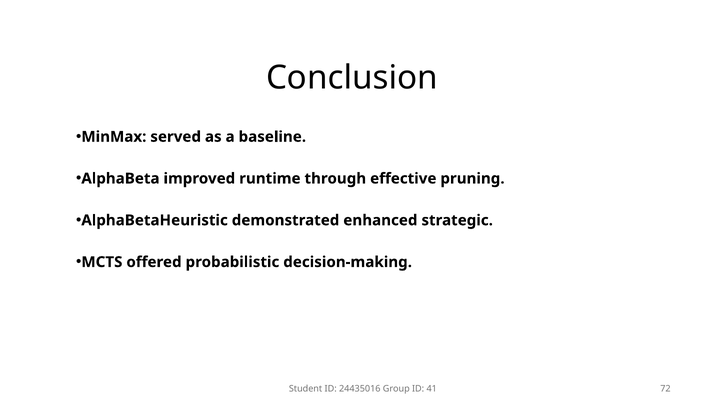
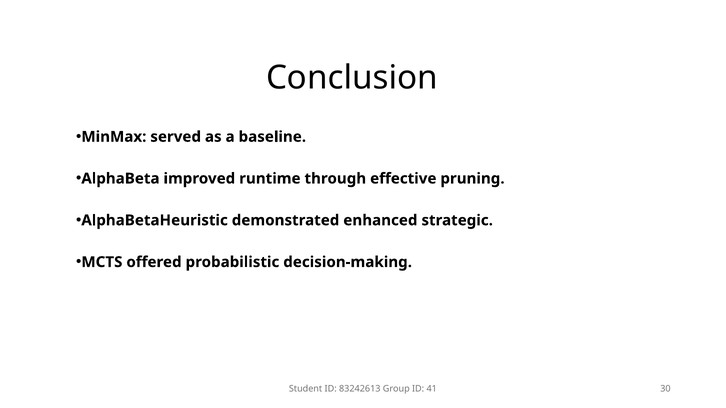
24435016: 24435016 -> 83242613
72: 72 -> 30
